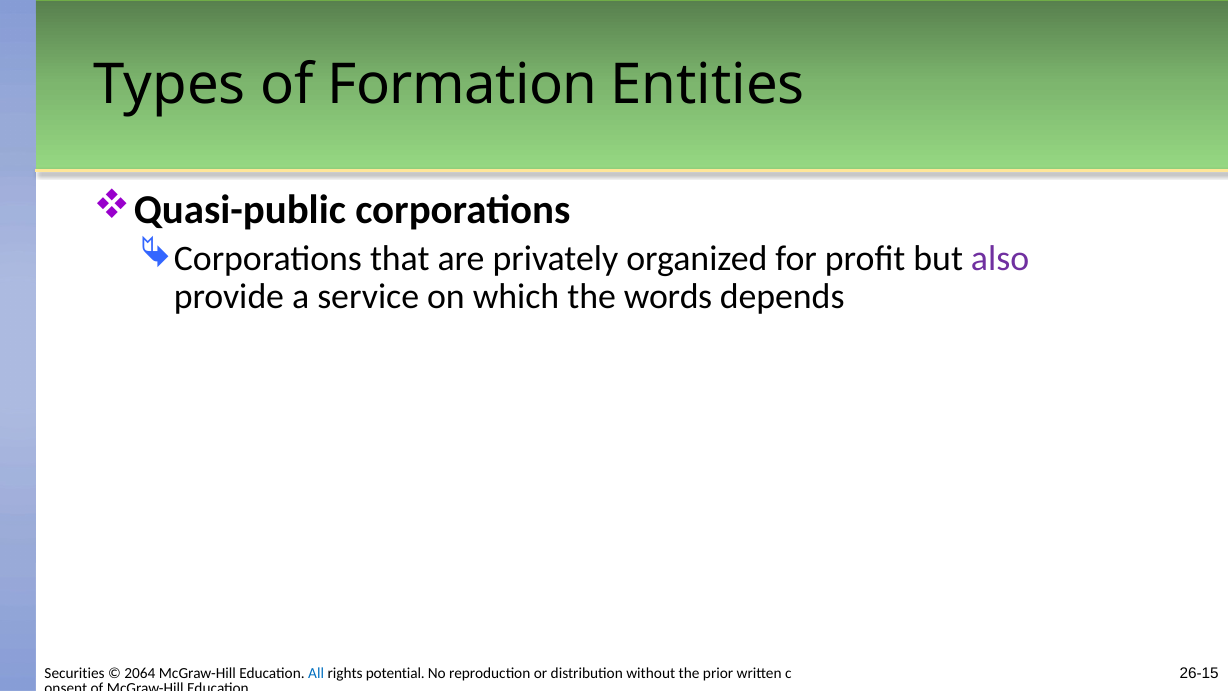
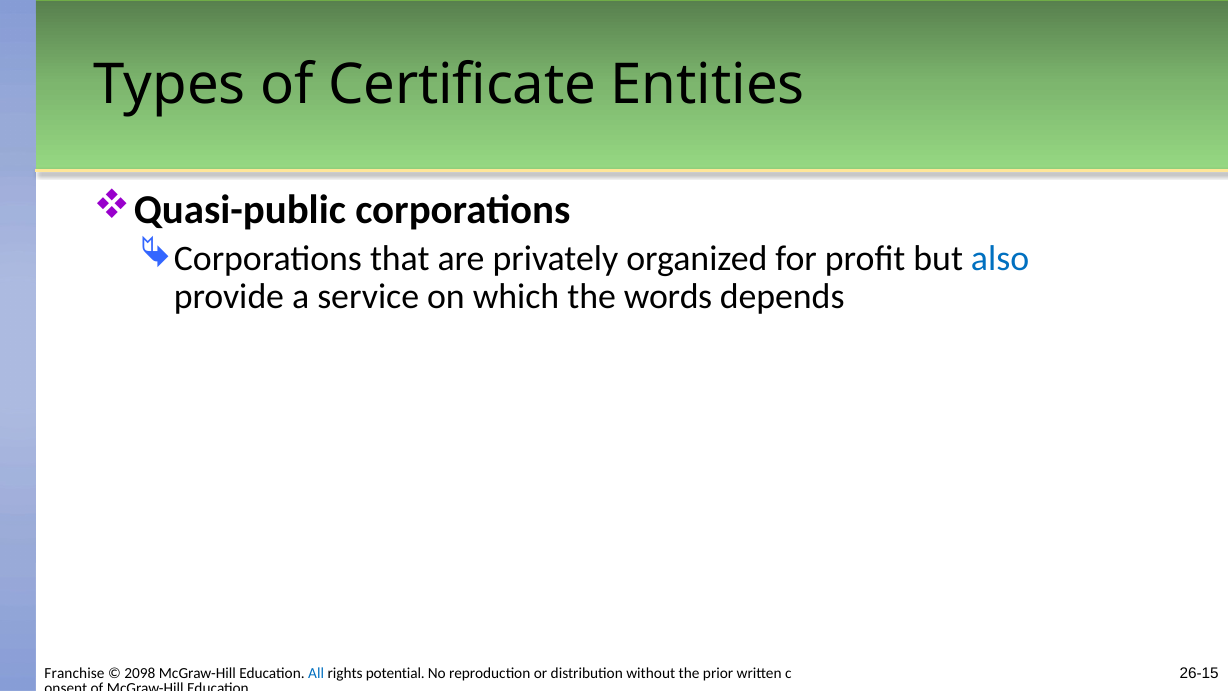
Formation: Formation -> Certificate
also colour: purple -> blue
Securities: Securities -> Franchise
2064: 2064 -> 2098
